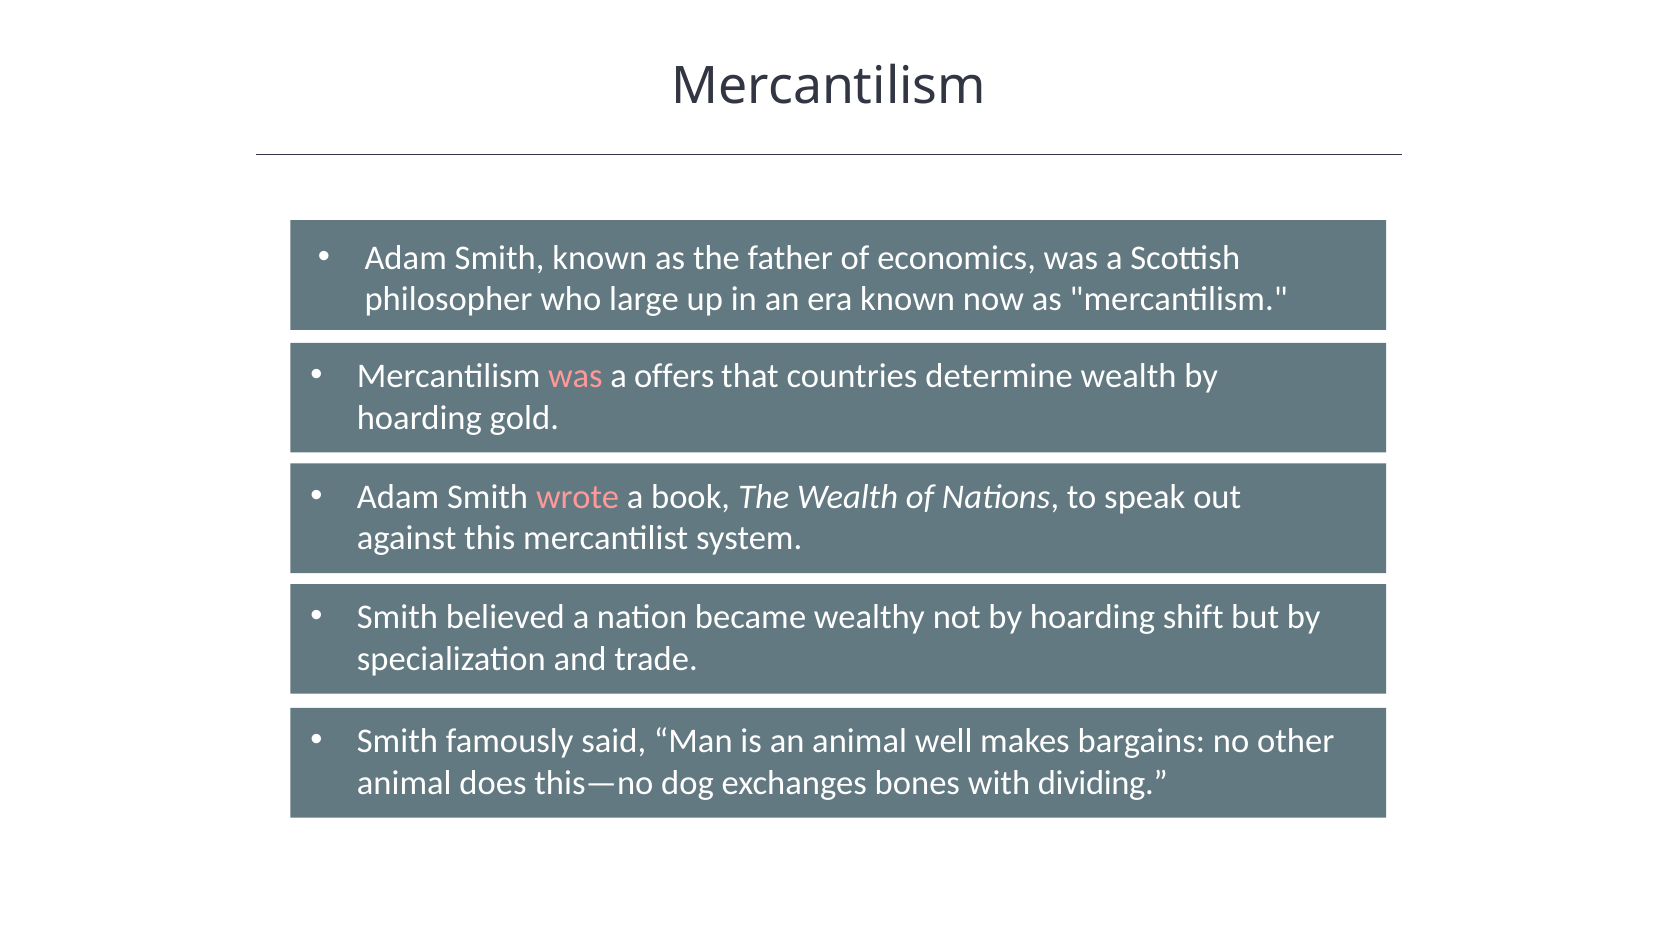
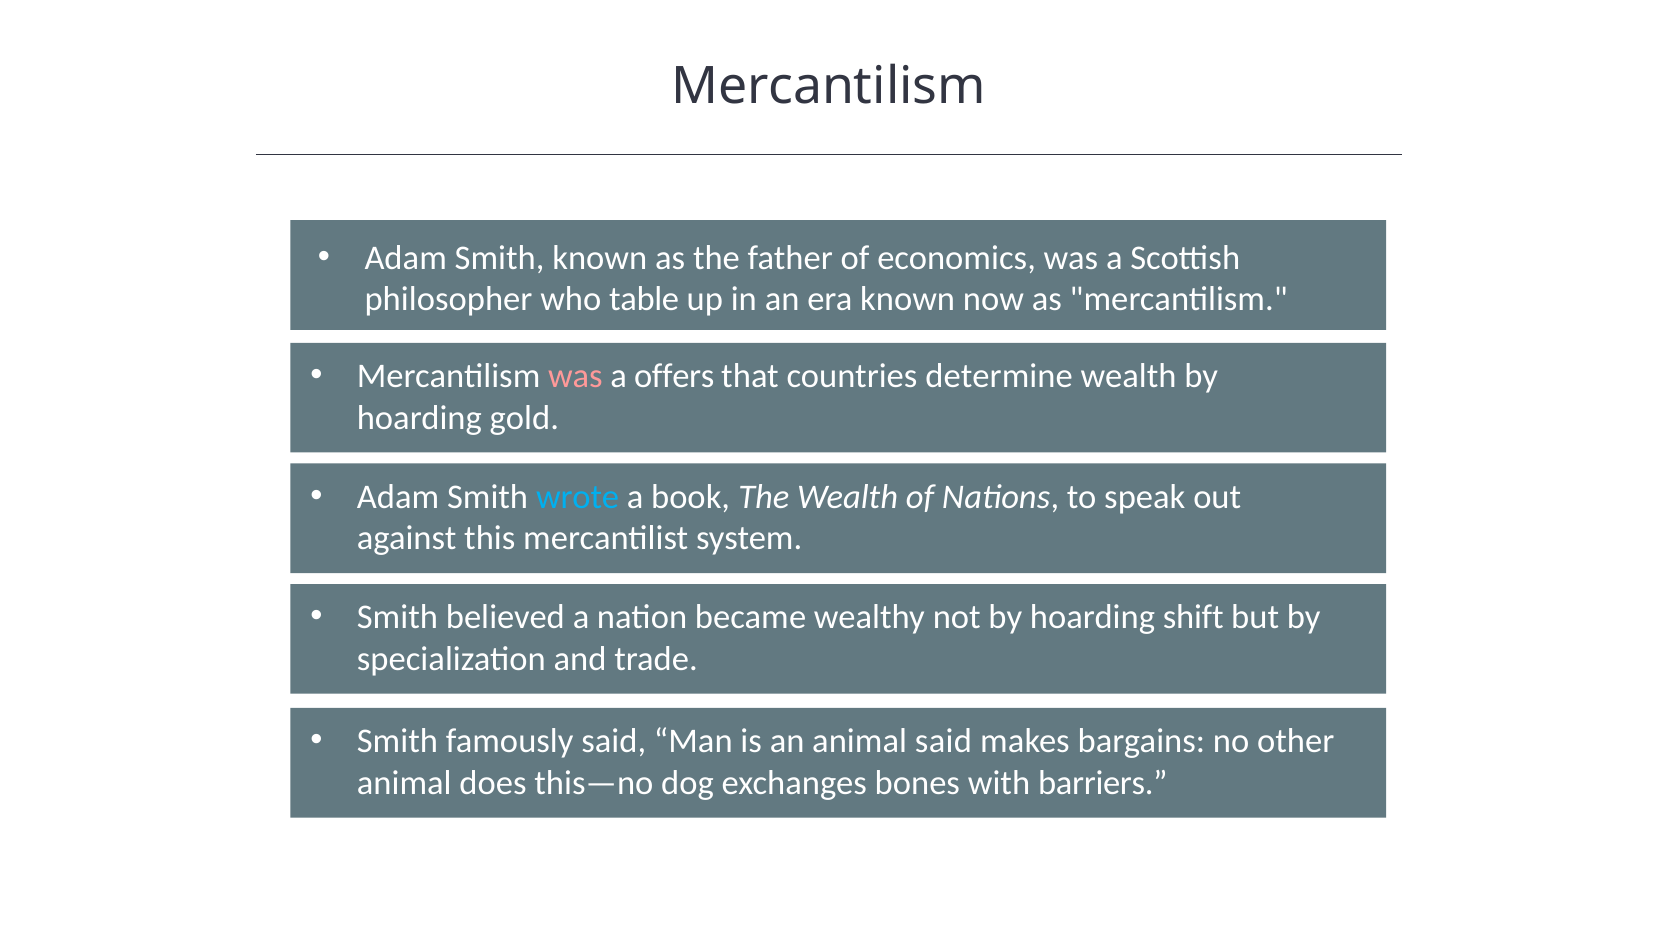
large: large -> table
wrote colour: pink -> light blue
animal well: well -> said
dividing: dividing -> barriers
